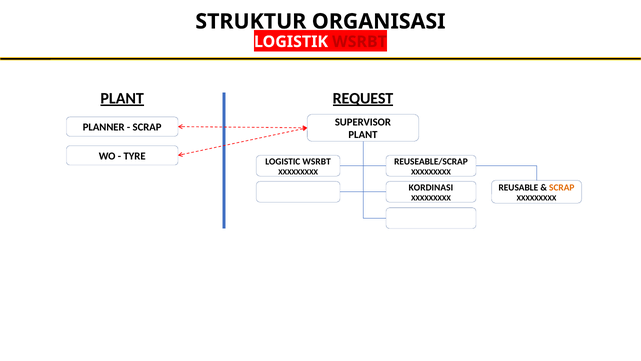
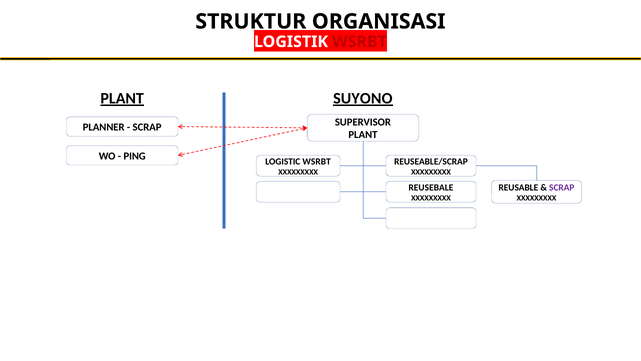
REQUEST: REQUEST -> SUYONO
TYRE: TYRE -> PING
KORDINASI: KORDINASI -> REUSEBALE
SCRAP at (562, 187) colour: orange -> purple
